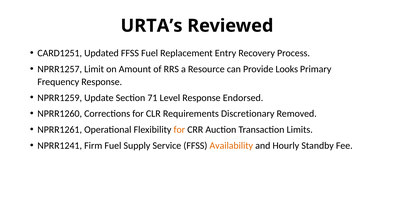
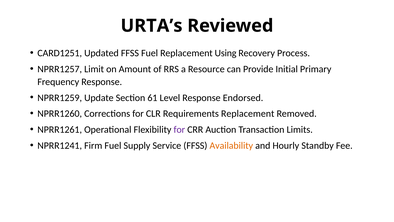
Entry: Entry -> Using
Looks: Looks -> Initial
71: 71 -> 61
Requirements Discretionary: Discretionary -> Replacement
for at (179, 129) colour: orange -> purple
